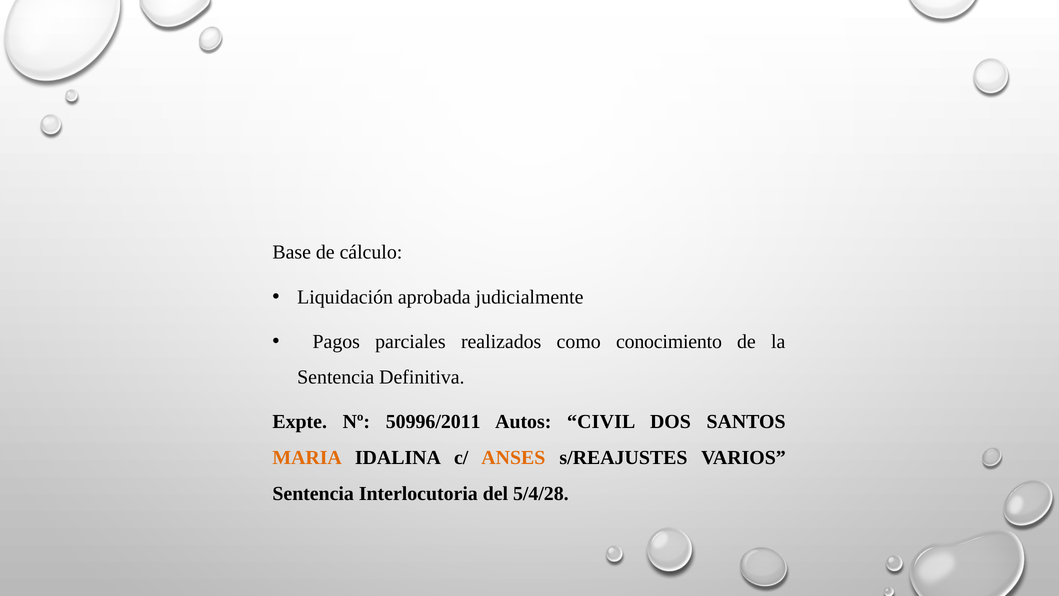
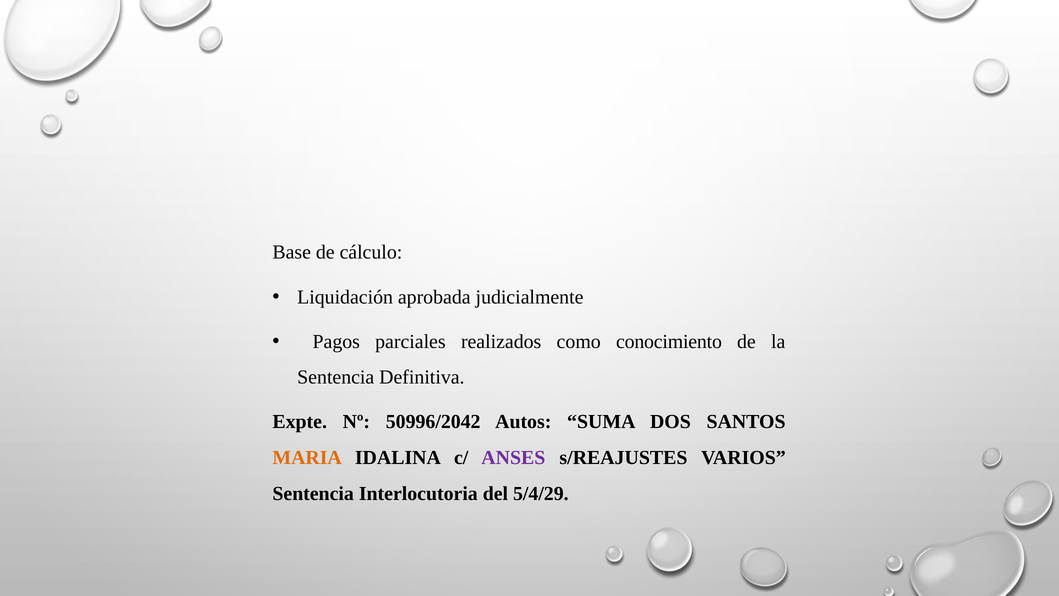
50996/2011: 50996/2011 -> 50996/2042
CIVIL: CIVIL -> SUMA
ANSES colour: orange -> purple
5/4/28: 5/4/28 -> 5/4/29
